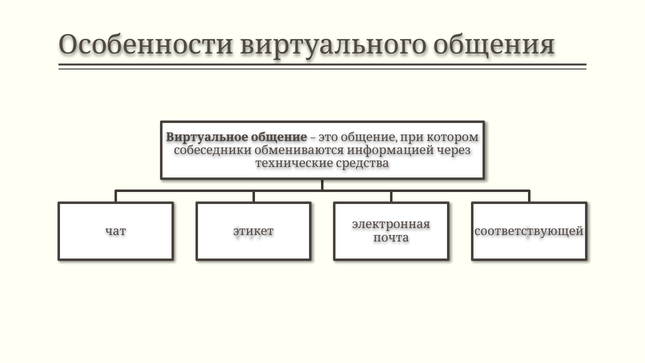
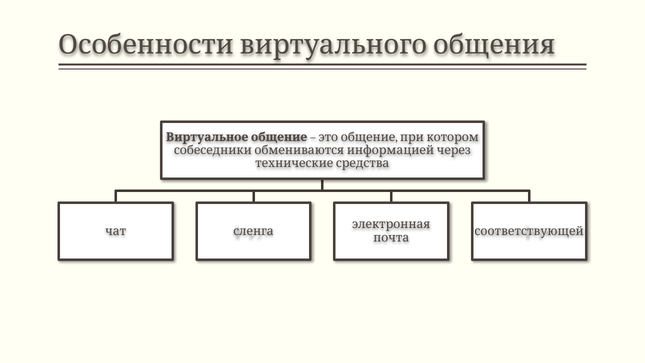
этикет: этикет -> сленга
